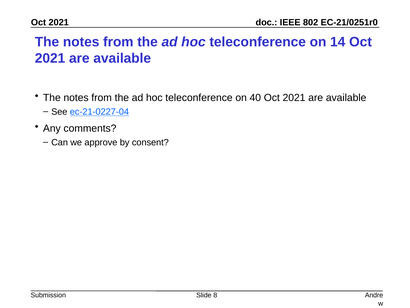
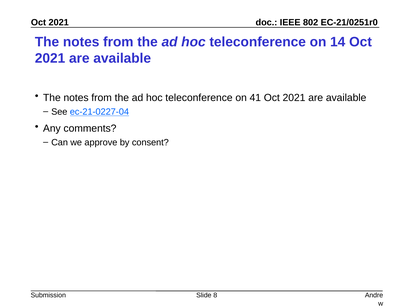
40: 40 -> 41
